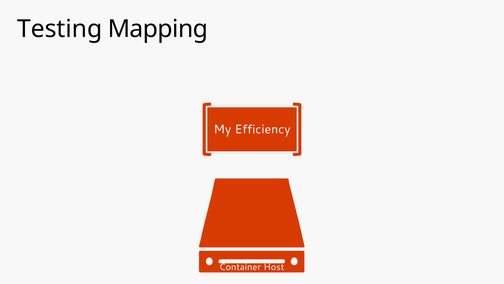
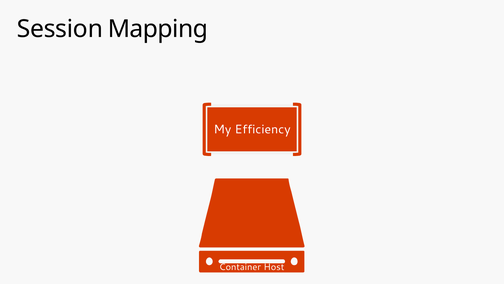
Testing: Testing -> Session
